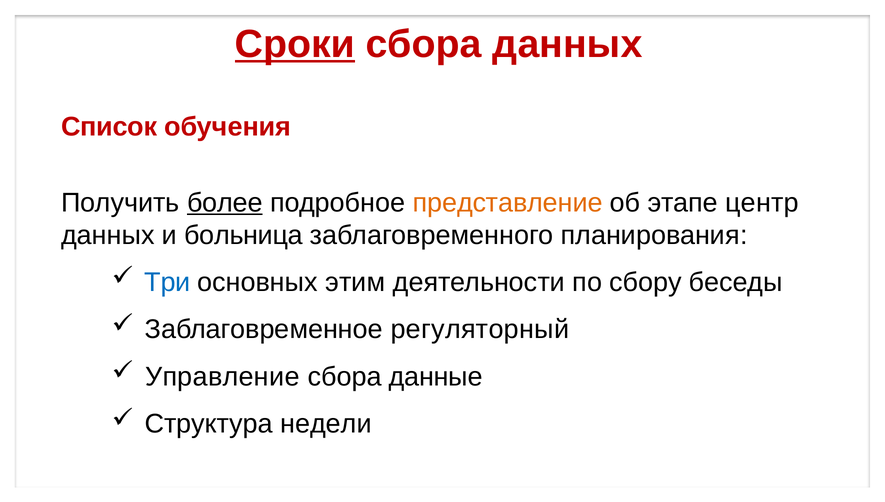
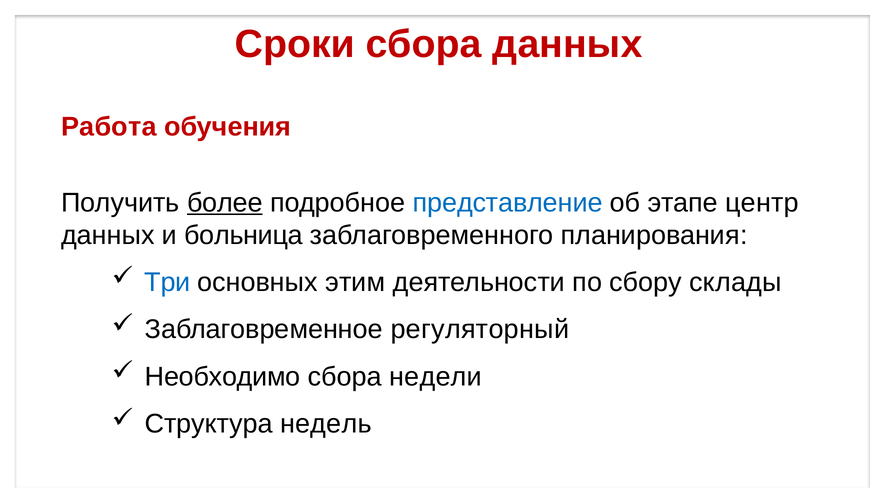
Сроки underline: present -> none
Список: Список -> Работа
представление colour: orange -> blue
беседы: беседы -> склады
Управление: Управление -> Необходимо
данные: данные -> недели
недели: недели -> недель
